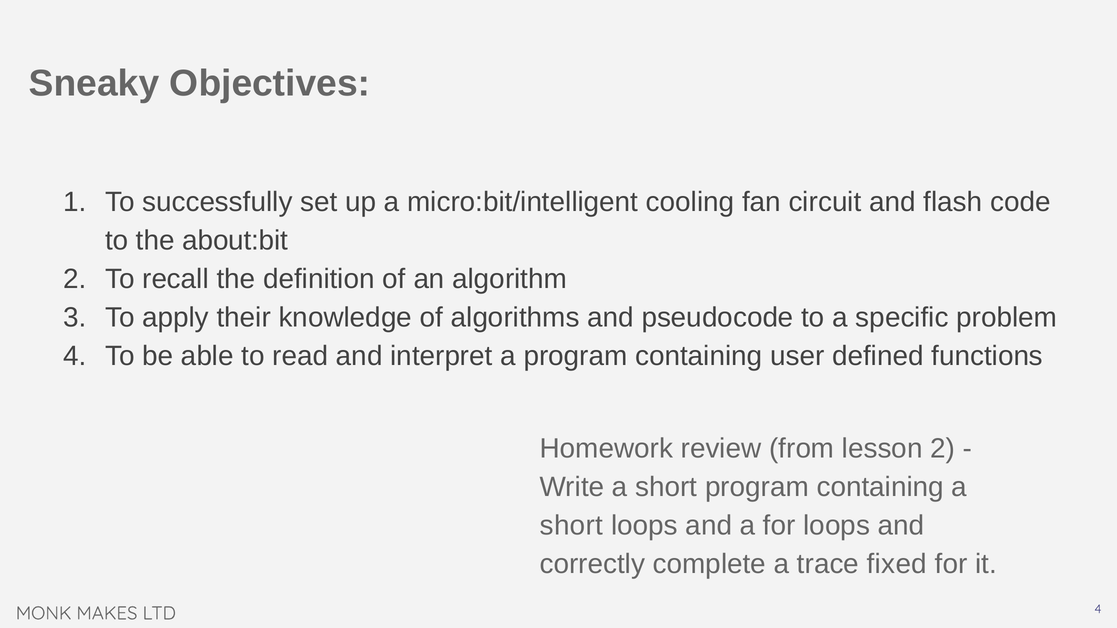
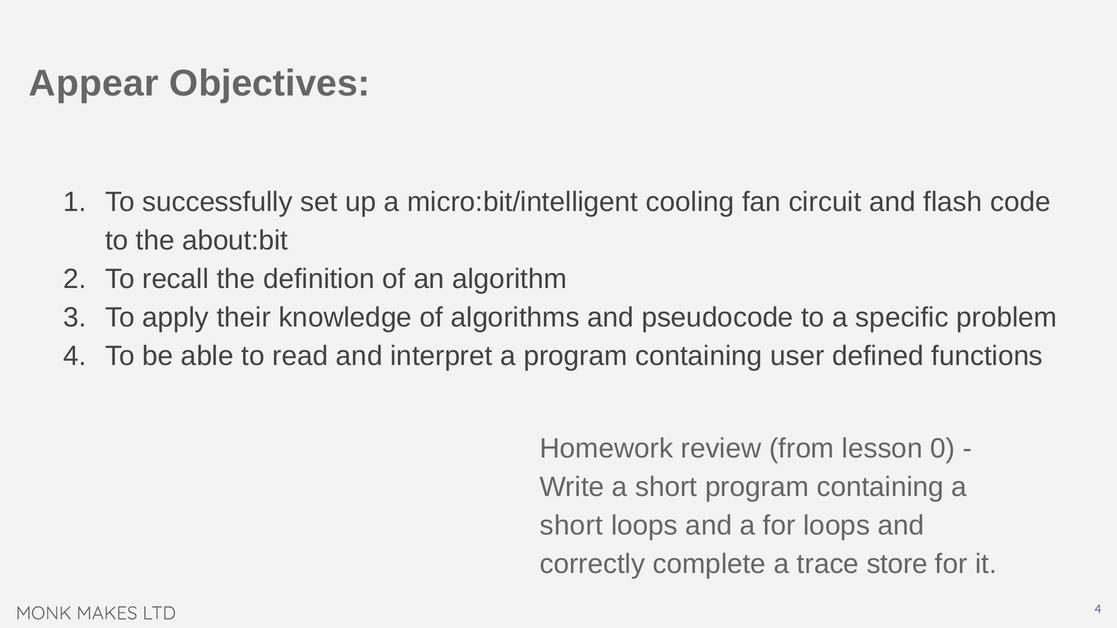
Sneaky: Sneaky -> Appear
lesson 2: 2 -> 0
fixed: fixed -> store
